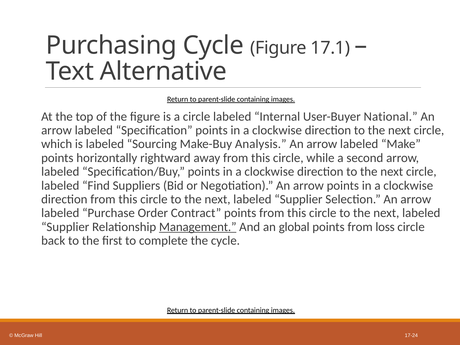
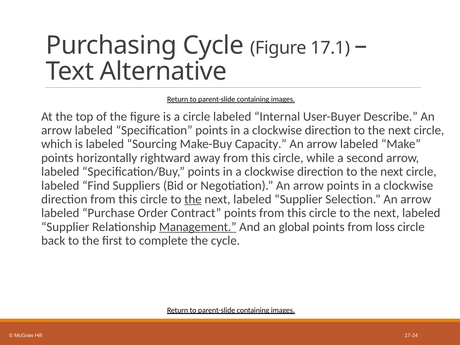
National: National -> Describe
Analysis: Analysis -> Capacity
the at (193, 199) underline: none -> present
